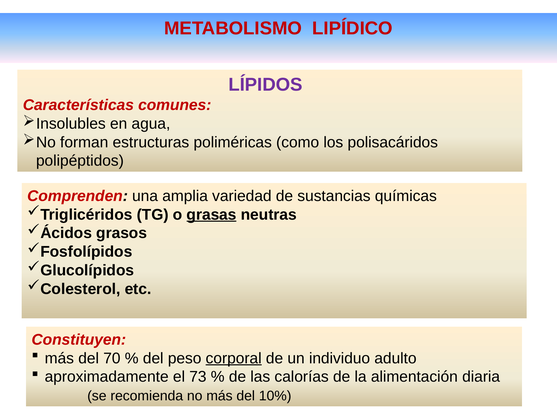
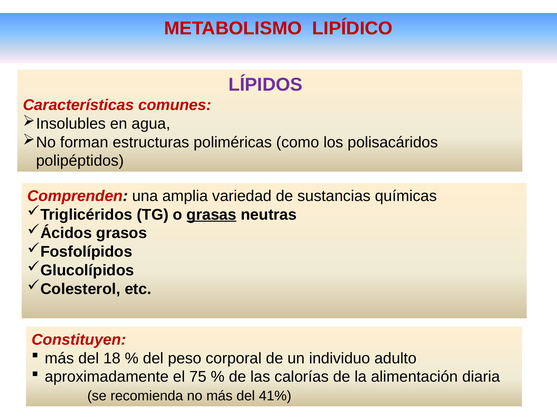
70: 70 -> 18
corporal underline: present -> none
73: 73 -> 75
10%: 10% -> 41%
